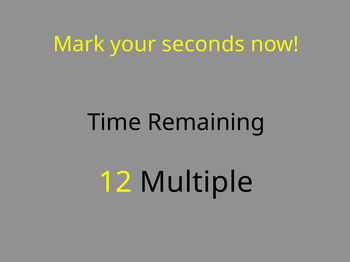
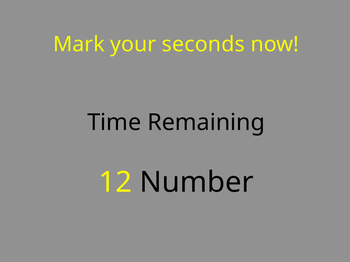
Multiple: Multiple -> Number
